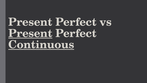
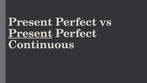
Continuous underline: present -> none
